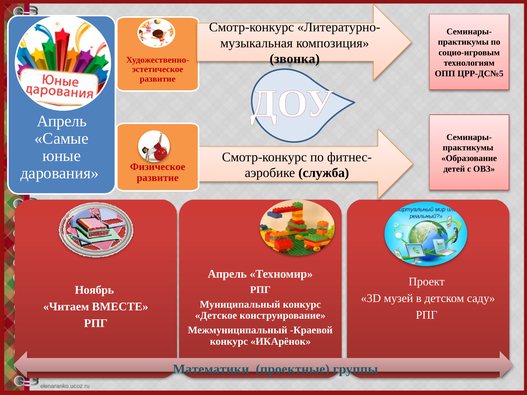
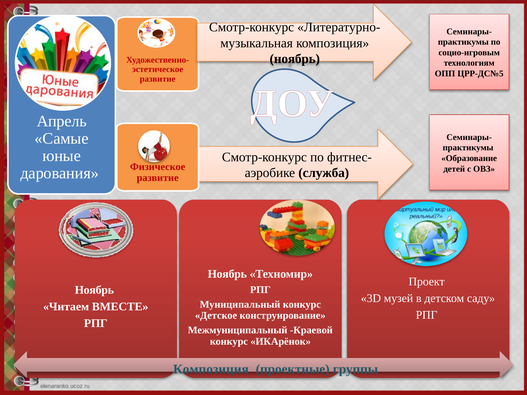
звонка at (295, 59): звонка -> ноябрь
Апрель at (227, 274): Апрель -> Ноябрь
Математики at (211, 369): Математики -> Композиция
